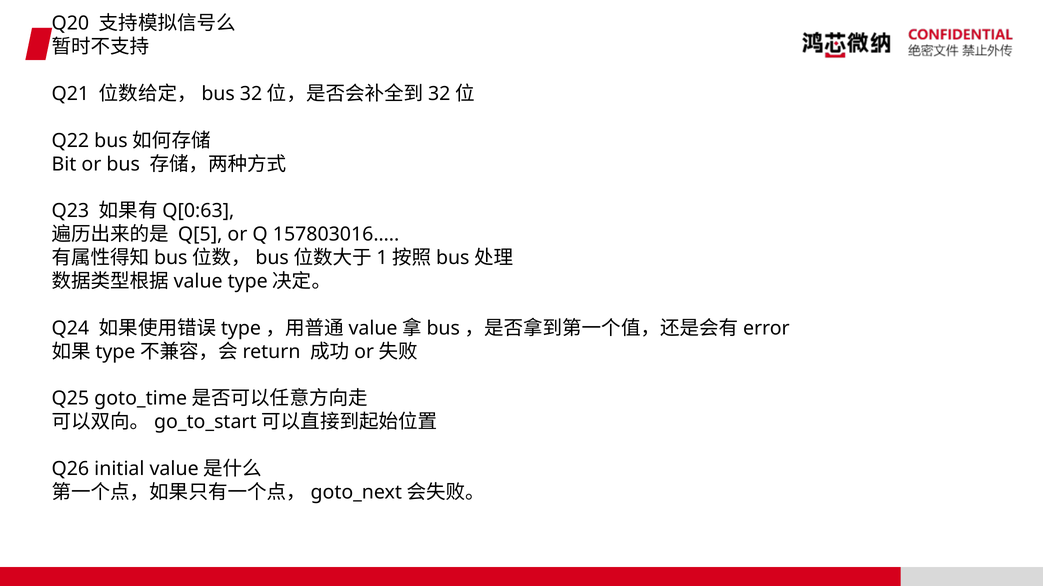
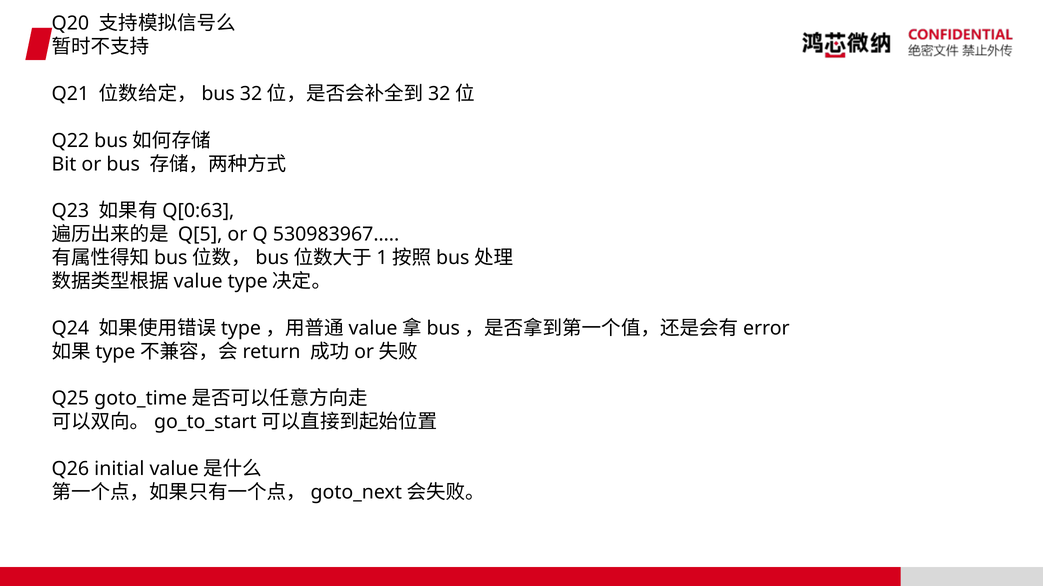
157803016…: 157803016… -> 530983967…
